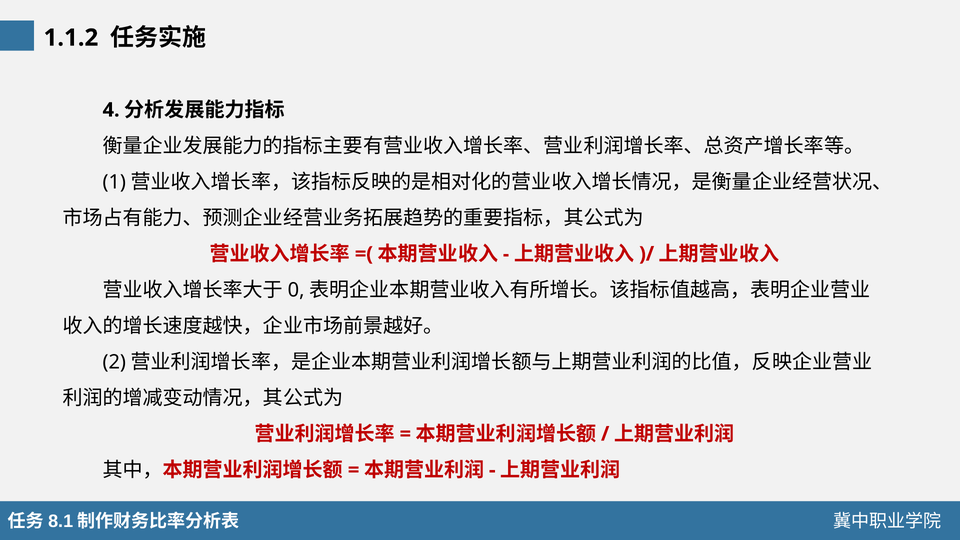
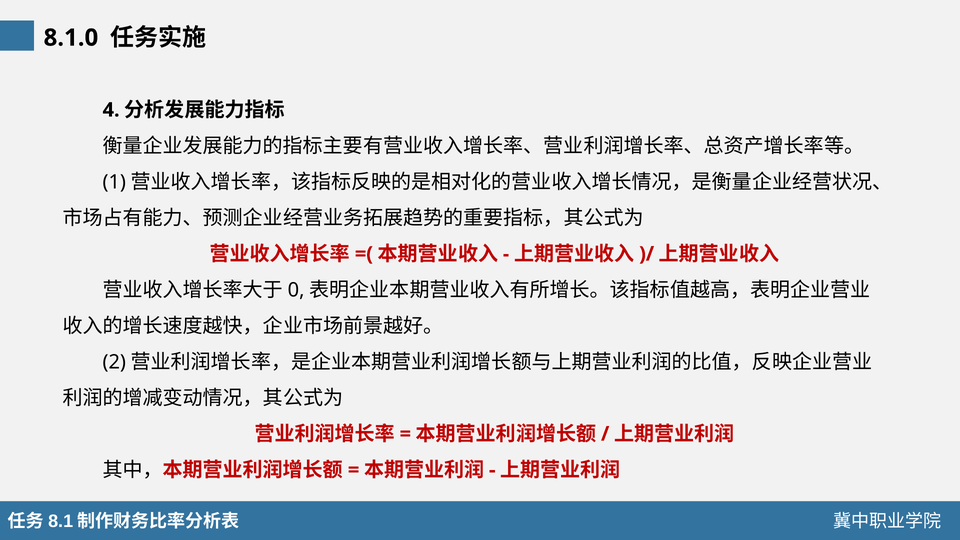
1.1.2: 1.1.2 -> 8.1.0
